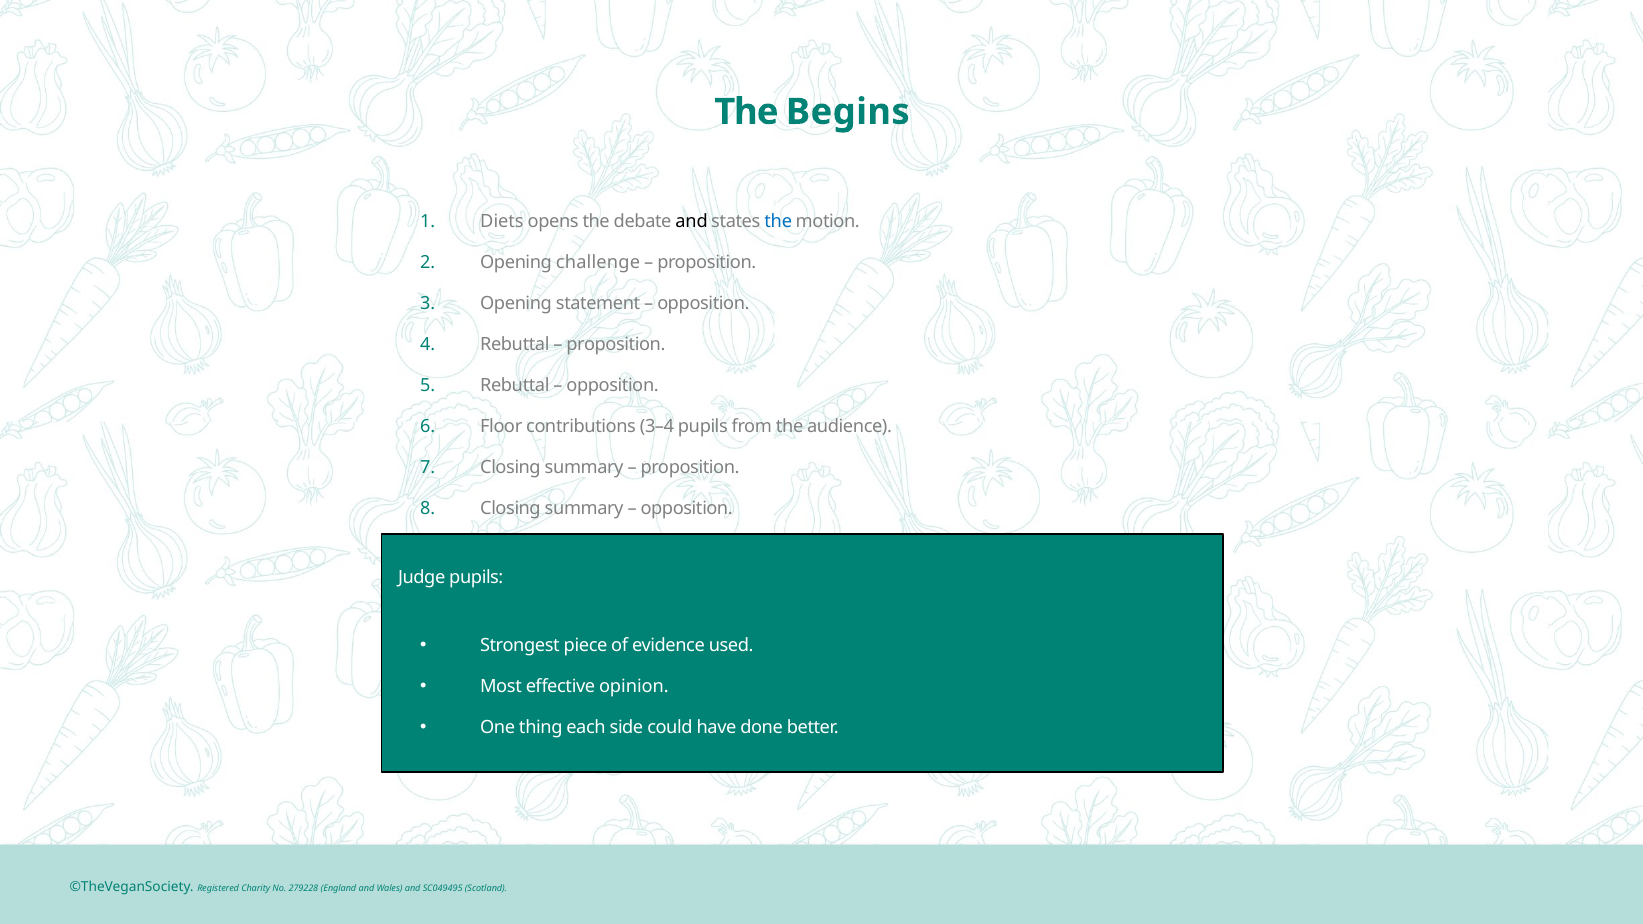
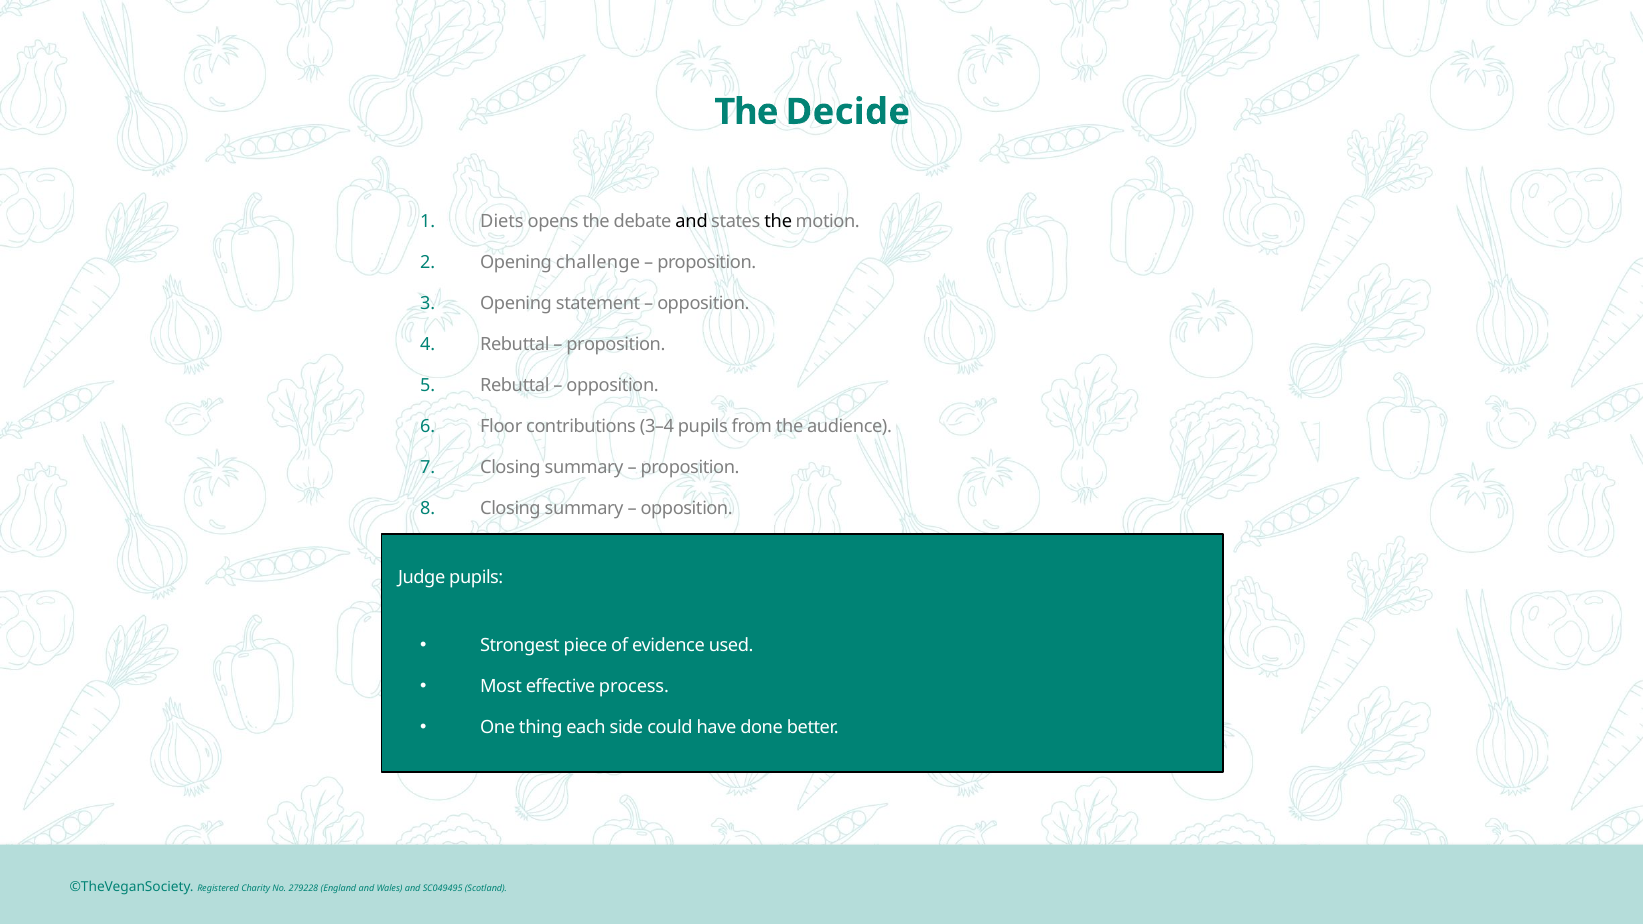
Begins: Begins -> Decide
the at (778, 221) colour: blue -> black
opinion: opinion -> process
